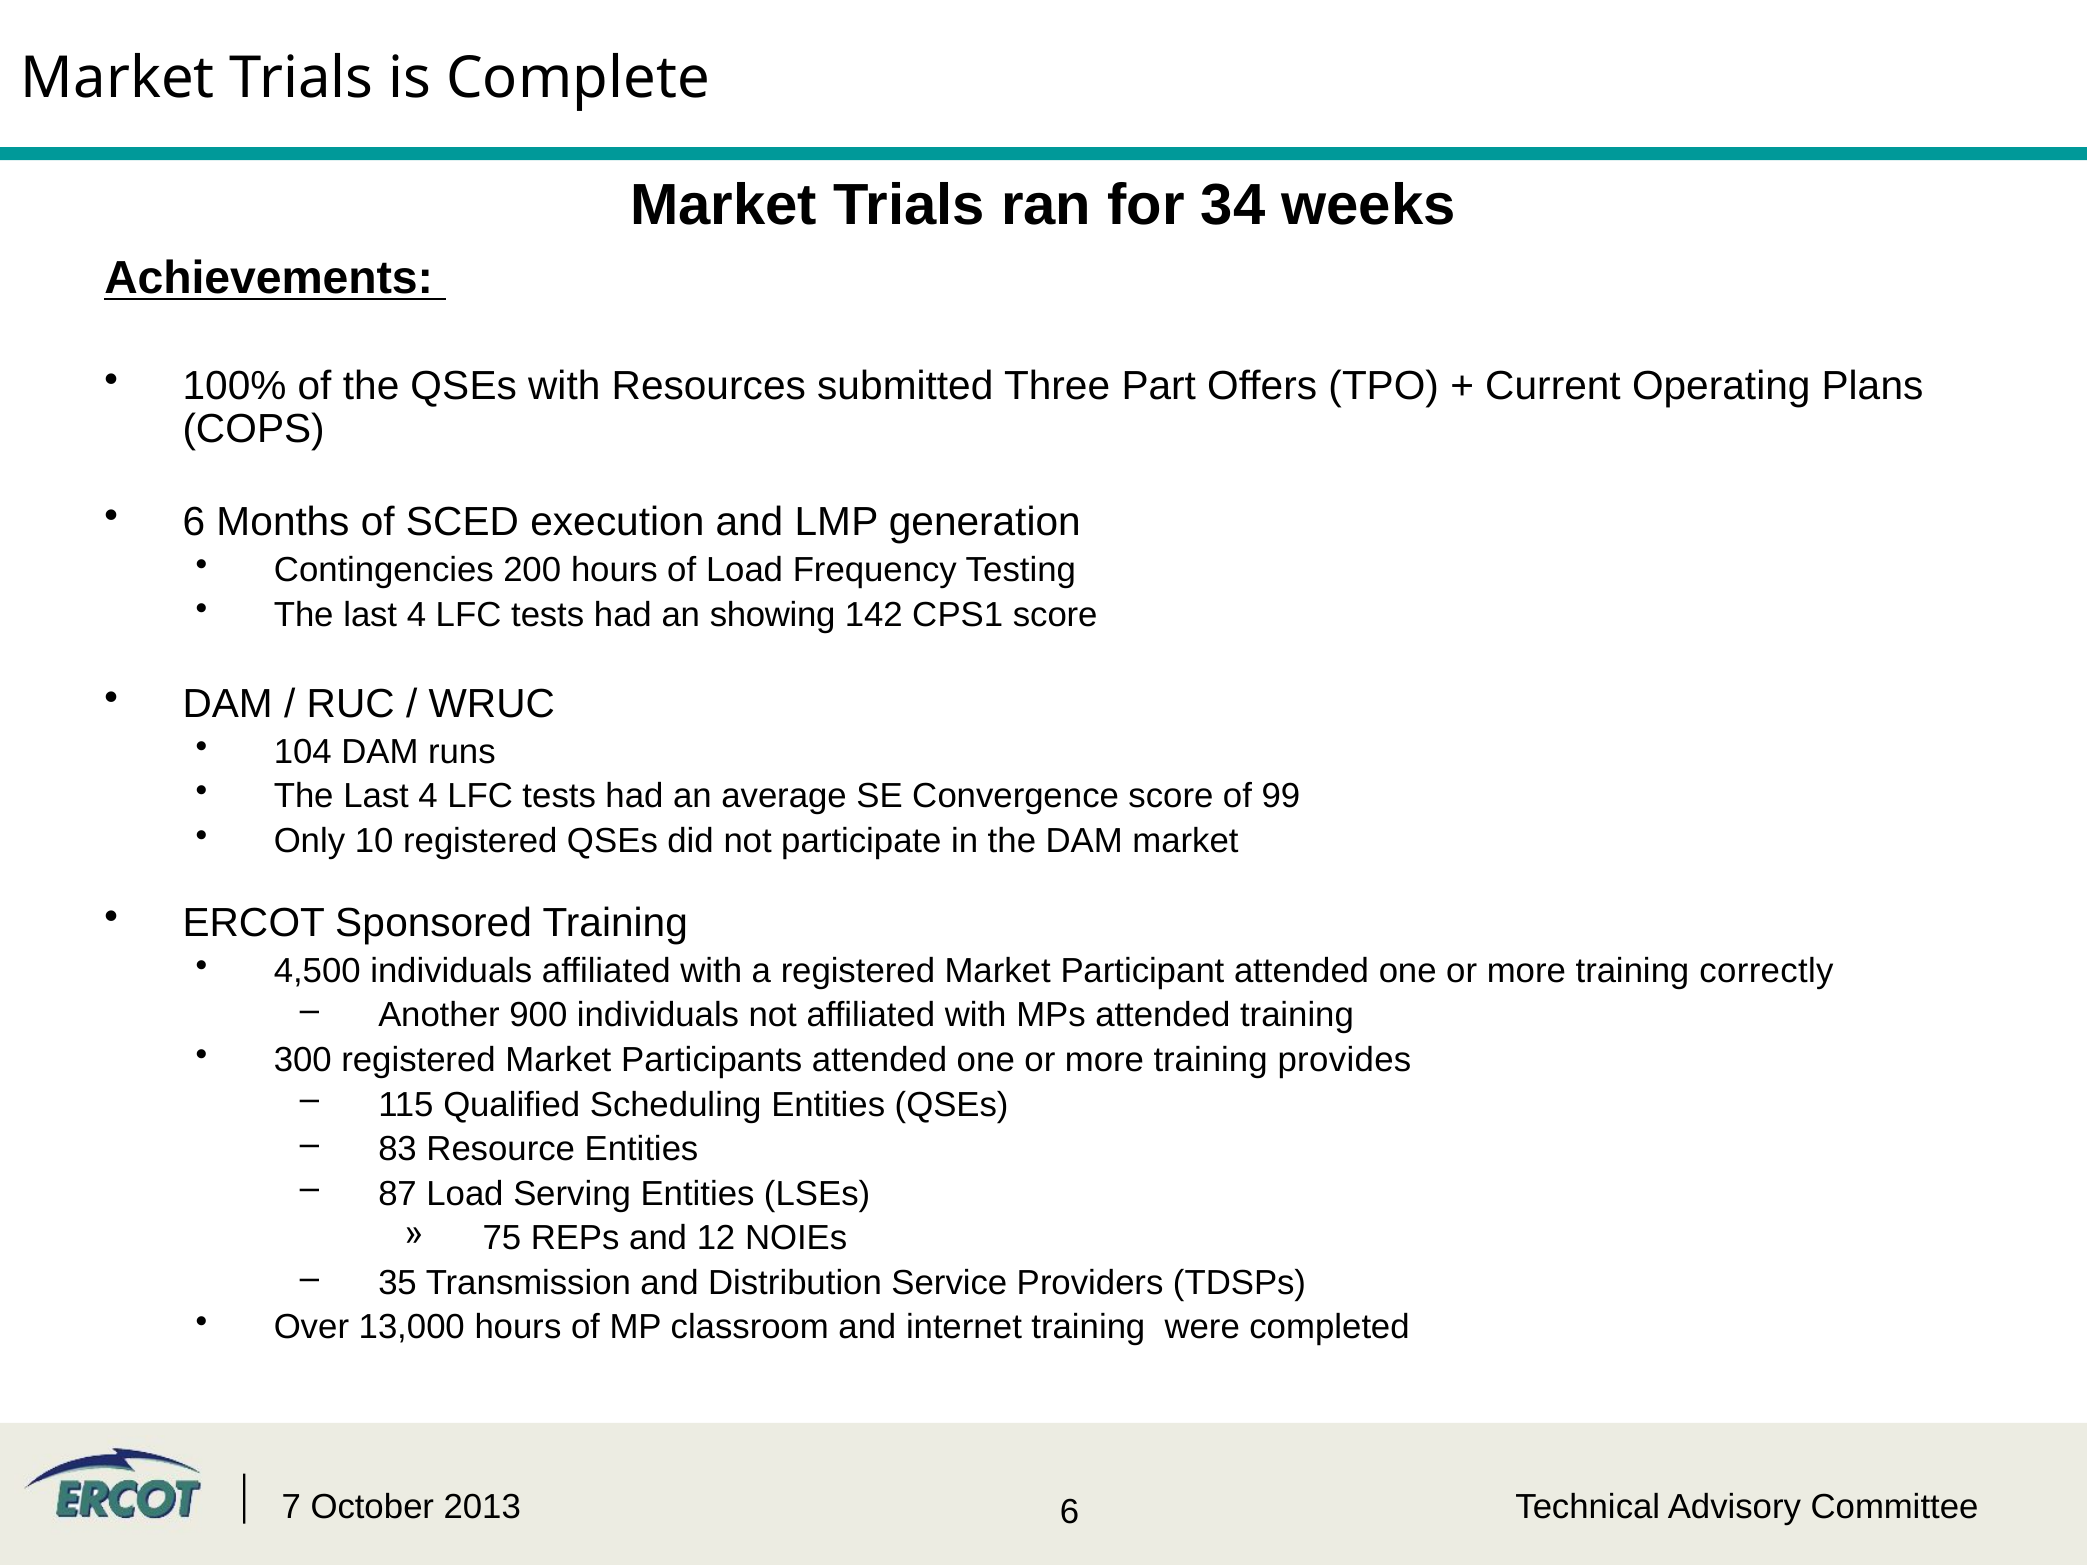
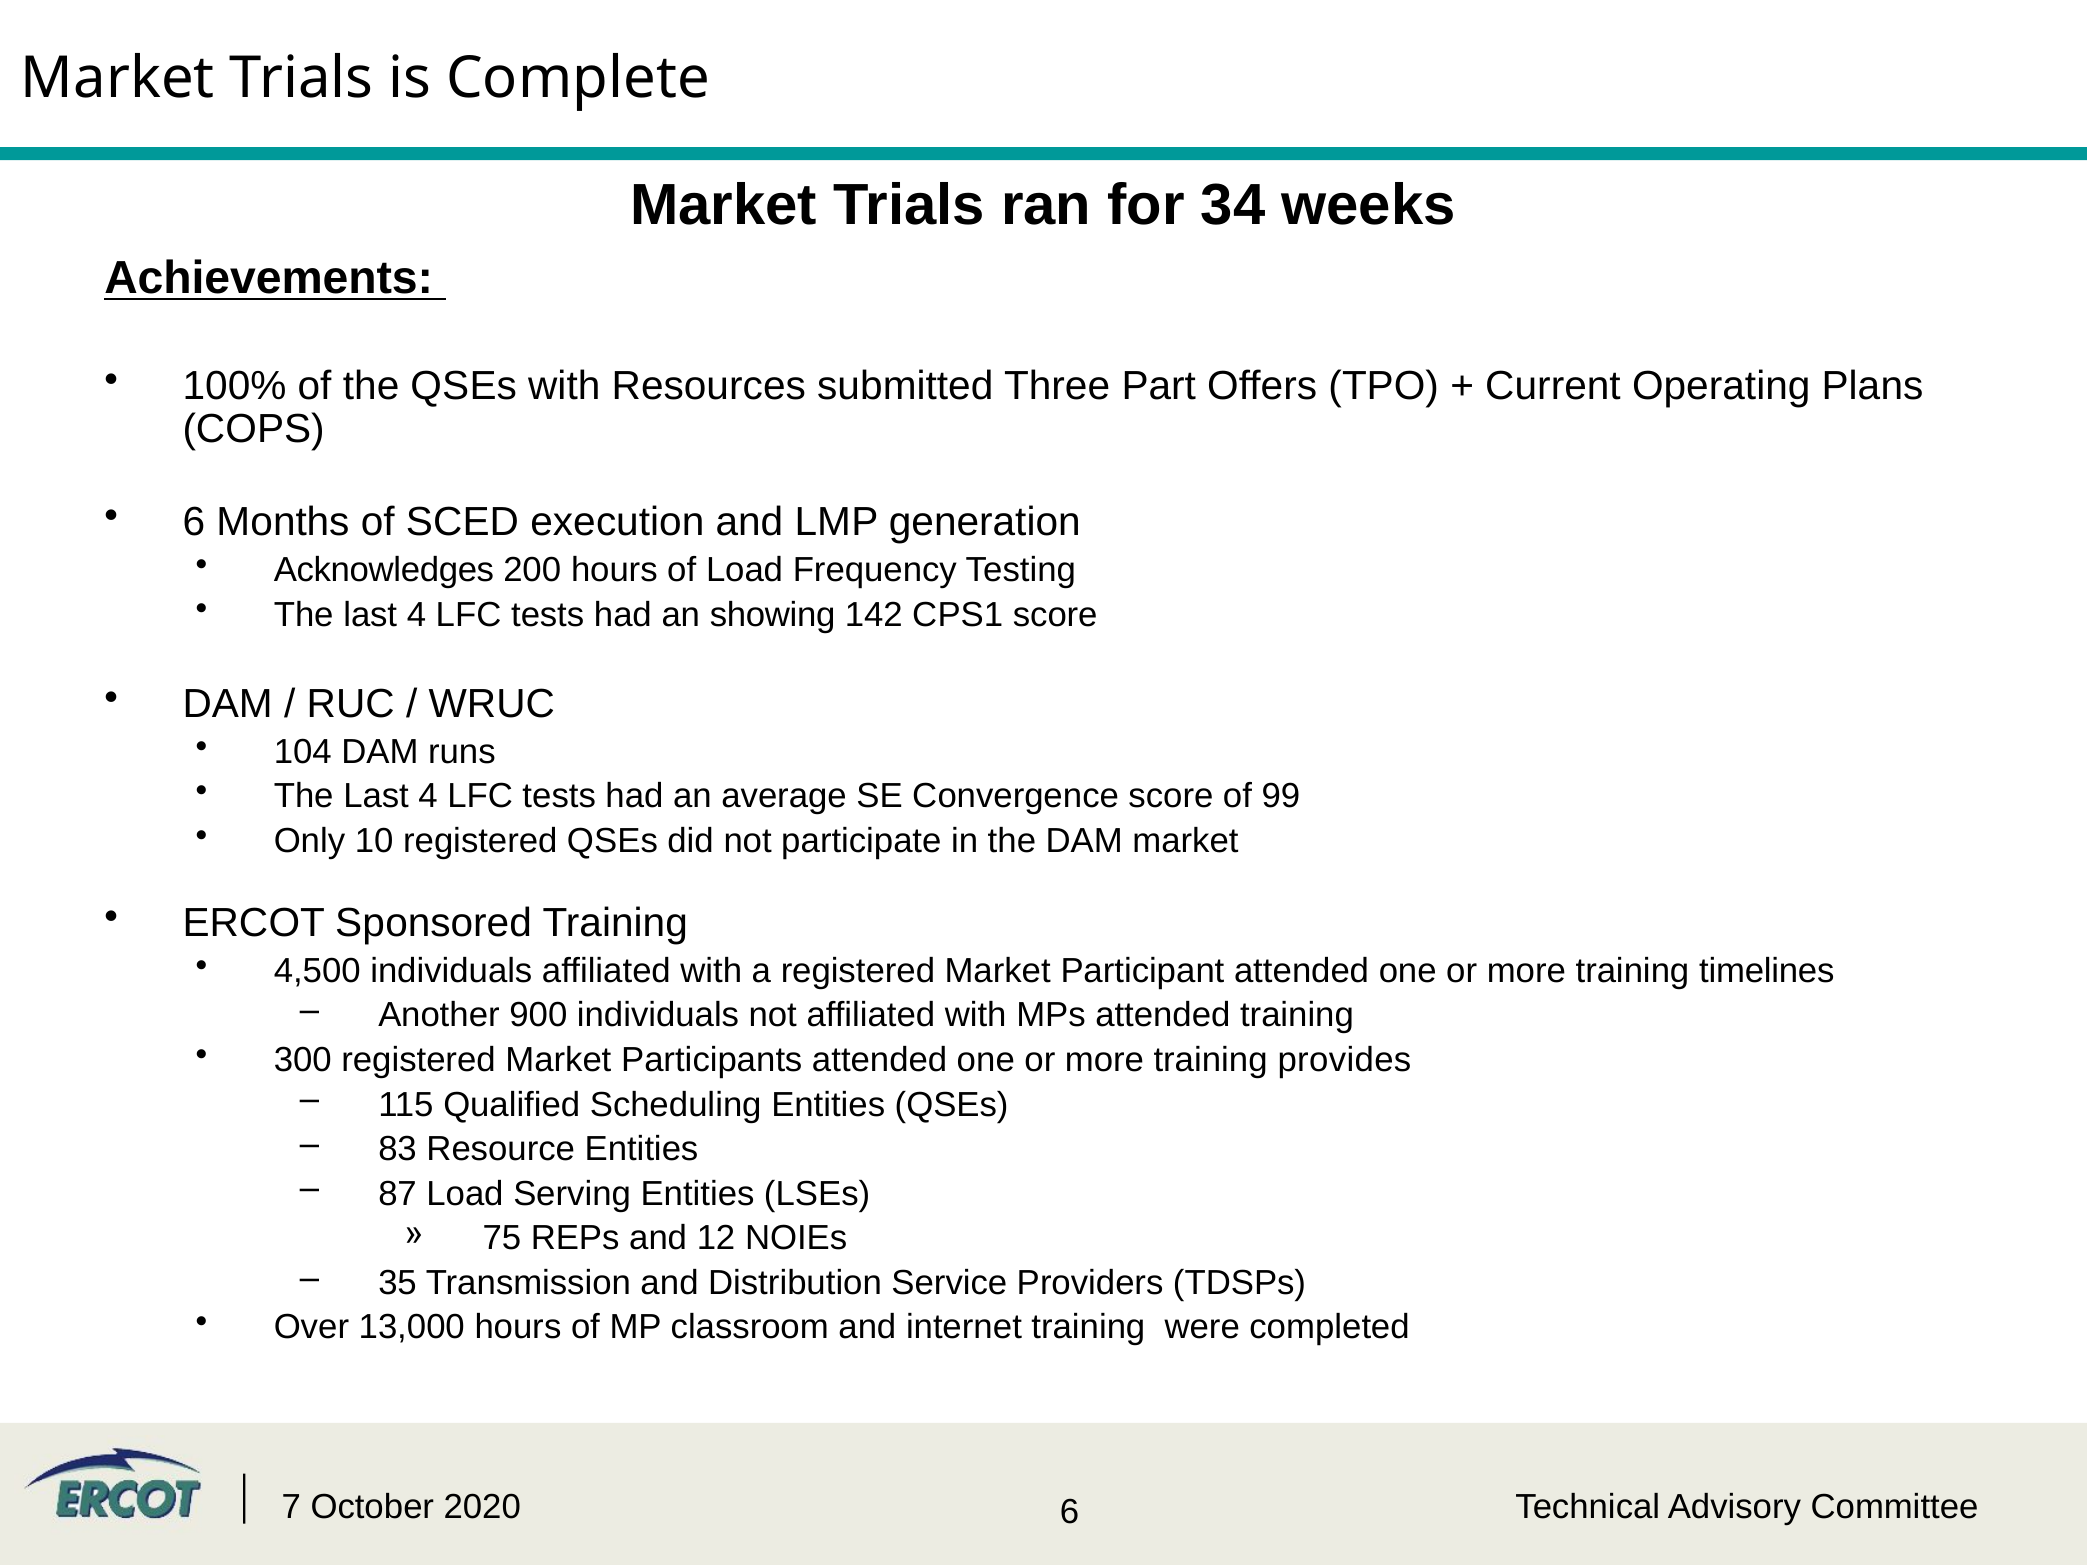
Contingencies: Contingencies -> Acknowledges
correctly: correctly -> timelines
2013: 2013 -> 2020
